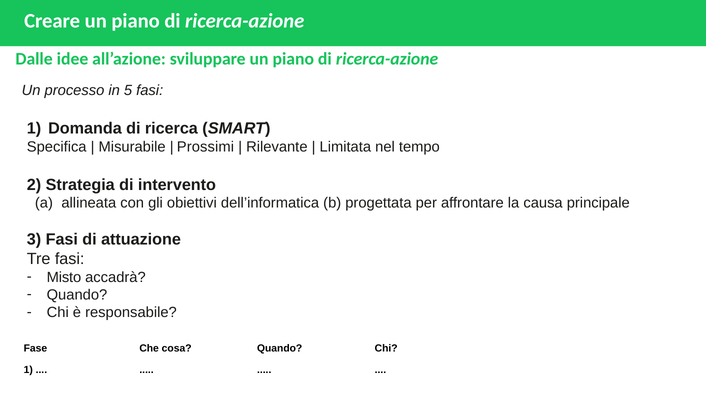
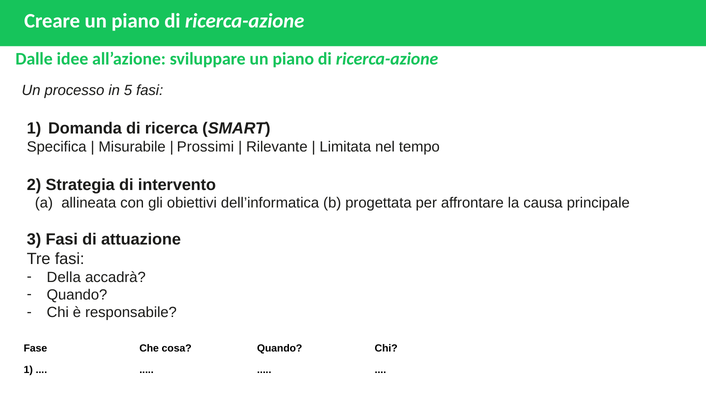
Misto: Misto -> Della
